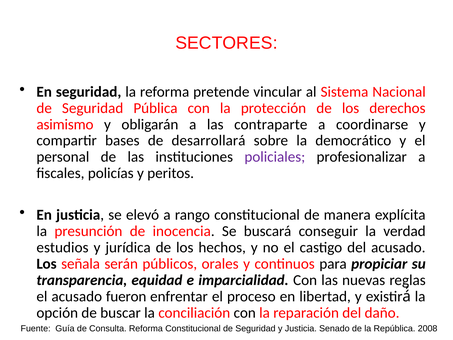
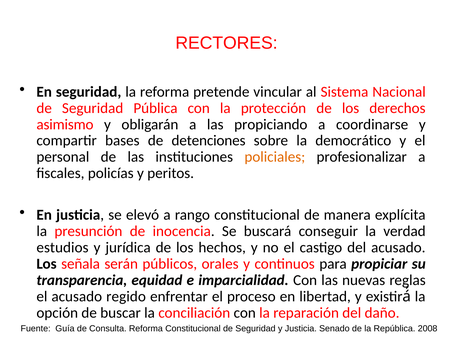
SECTORES: SECTORES -> RECTORES
contraparte: contraparte -> propiciando
desarrollará: desarrollará -> detenciones
policiales colour: purple -> orange
fueron: fueron -> regido
